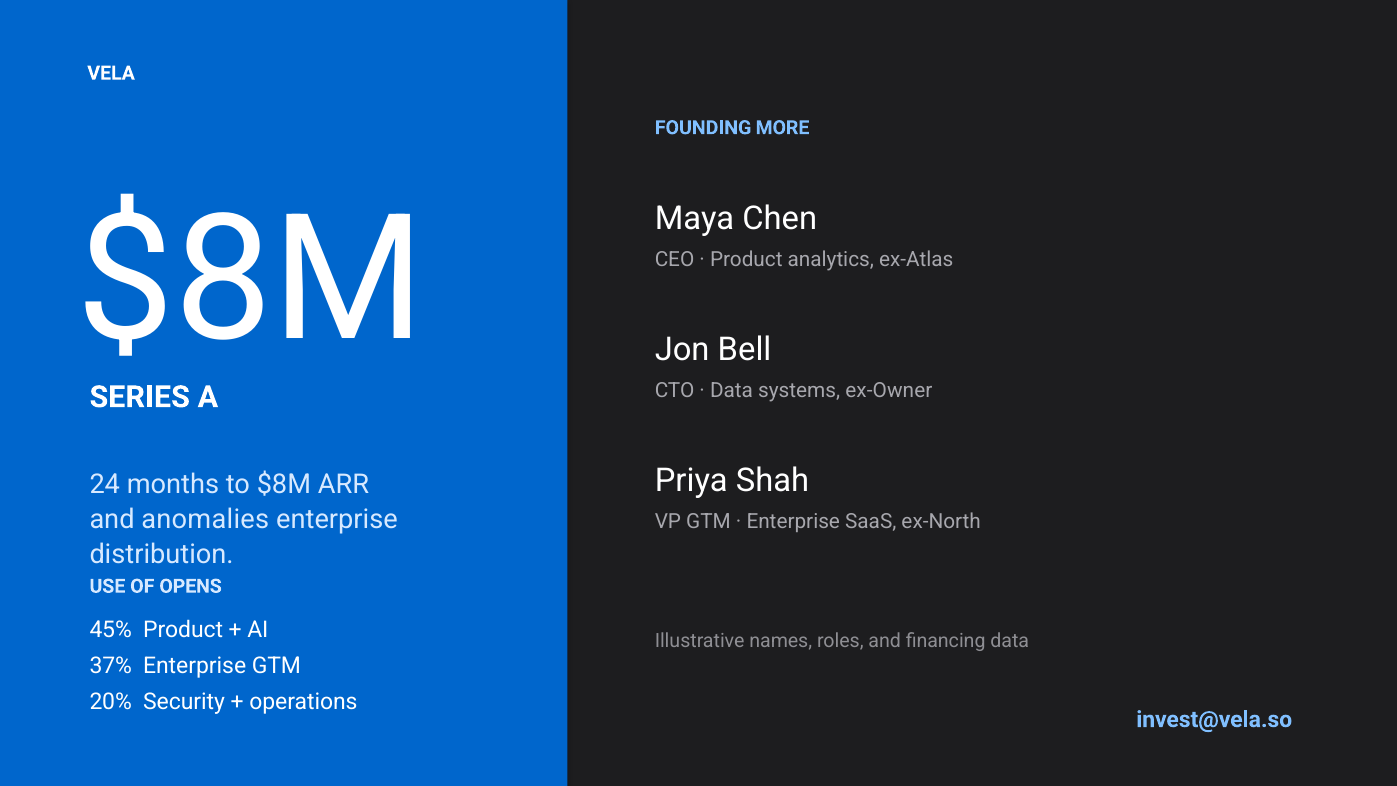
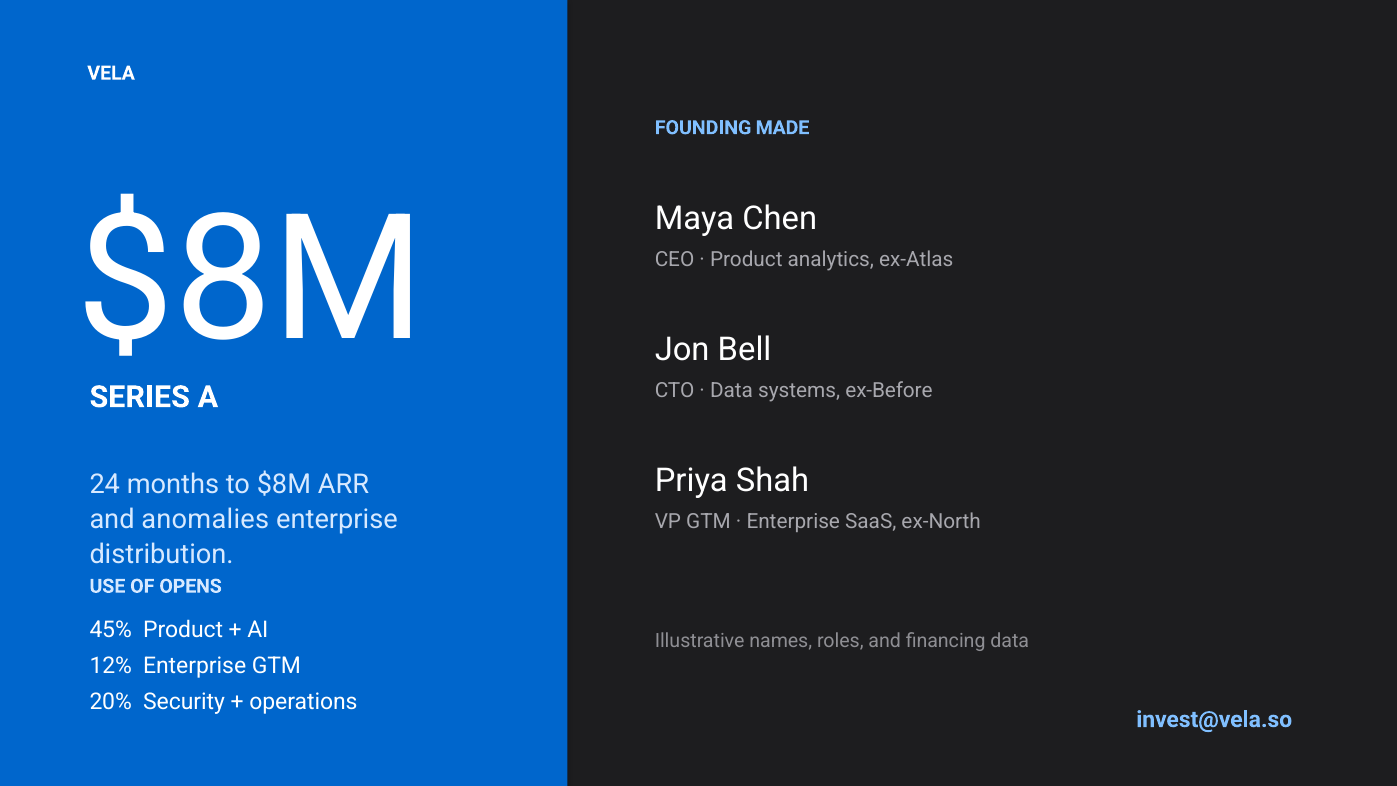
MORE: MORE -> MADE
ex-Owner: ex-Owner -> ex-Before
37%: 37% -> 12%
